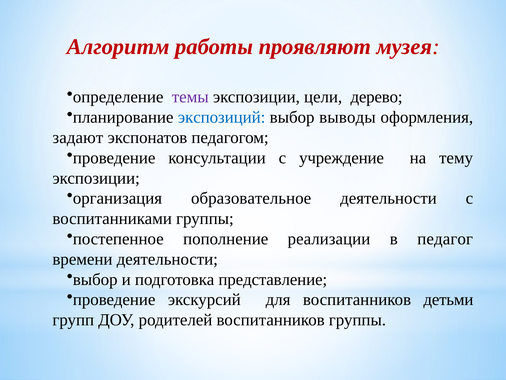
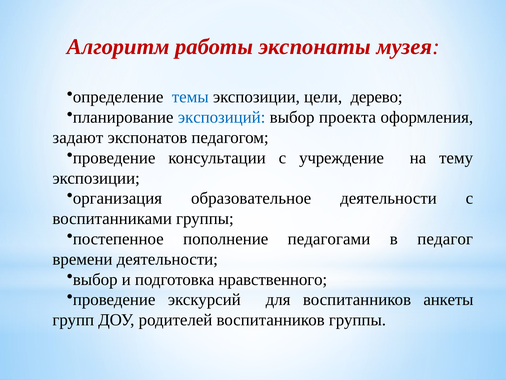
проявляют: проявляют -> экспонаты
темы colour: purple -> blue
выводы: выводы -> проекта
реализации: реализации -> педагогами
представление: представление -> нравственного
детьми: детьми -> анкеты
